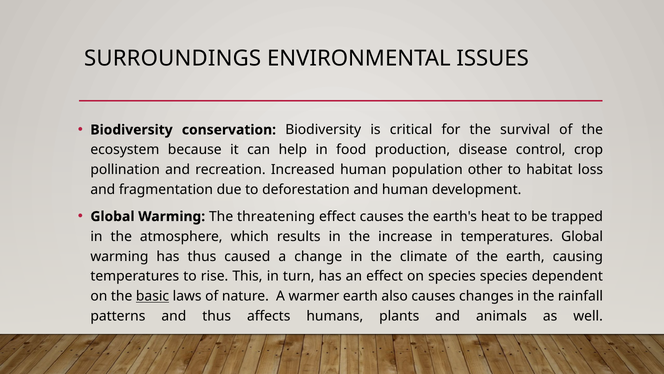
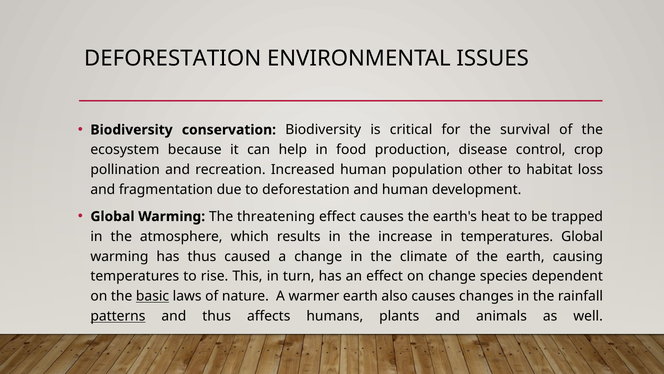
SURROUNDINGS at (173, 58): SURROUNDINGS -> DEFORESTATION
on species: species -> change
patterns underline: none -> present
